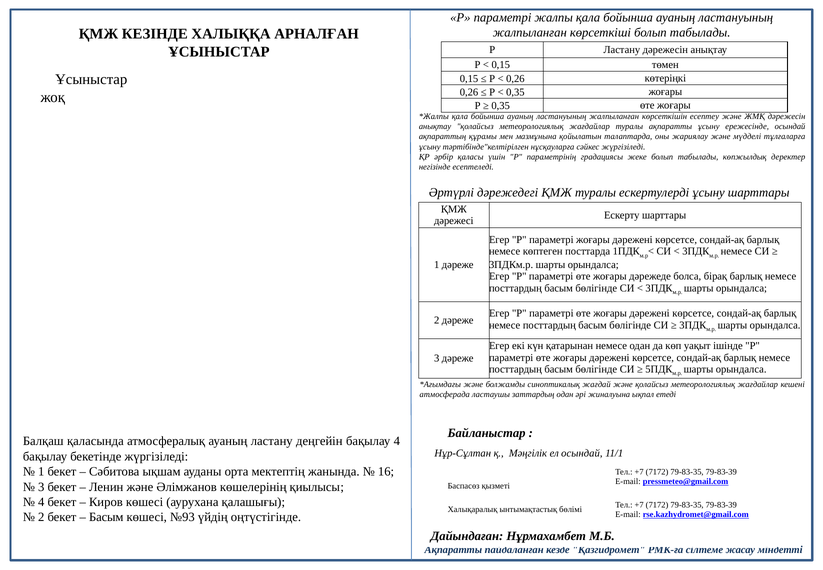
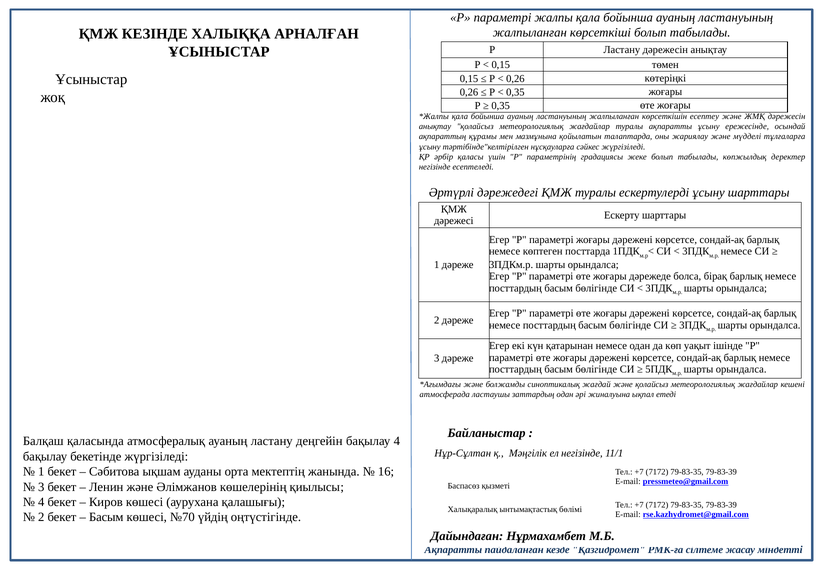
ел осындай: осындай -> негізінде
№93: №93 -> №70
